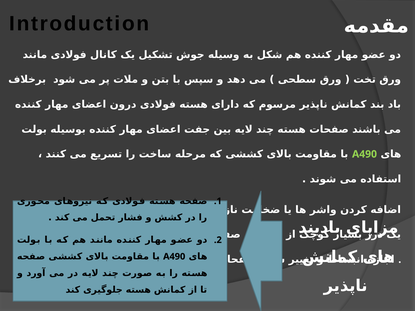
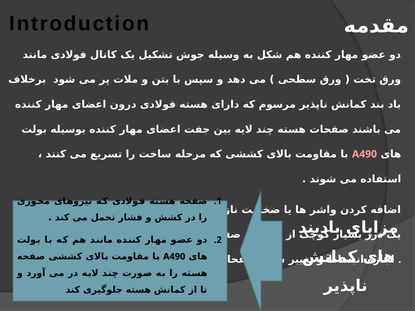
A490 at (365, 154) colour: light green -> pink
